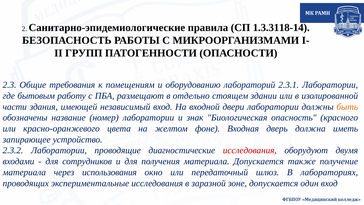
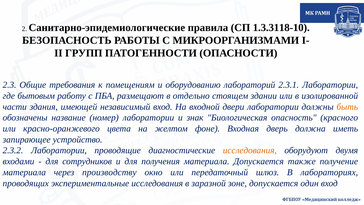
1.3.3118-14: 1.3.3118-14 -> 1.3.3118-10
исследования at (250, 150) colour: red -> orange
использования: использования -> производству
